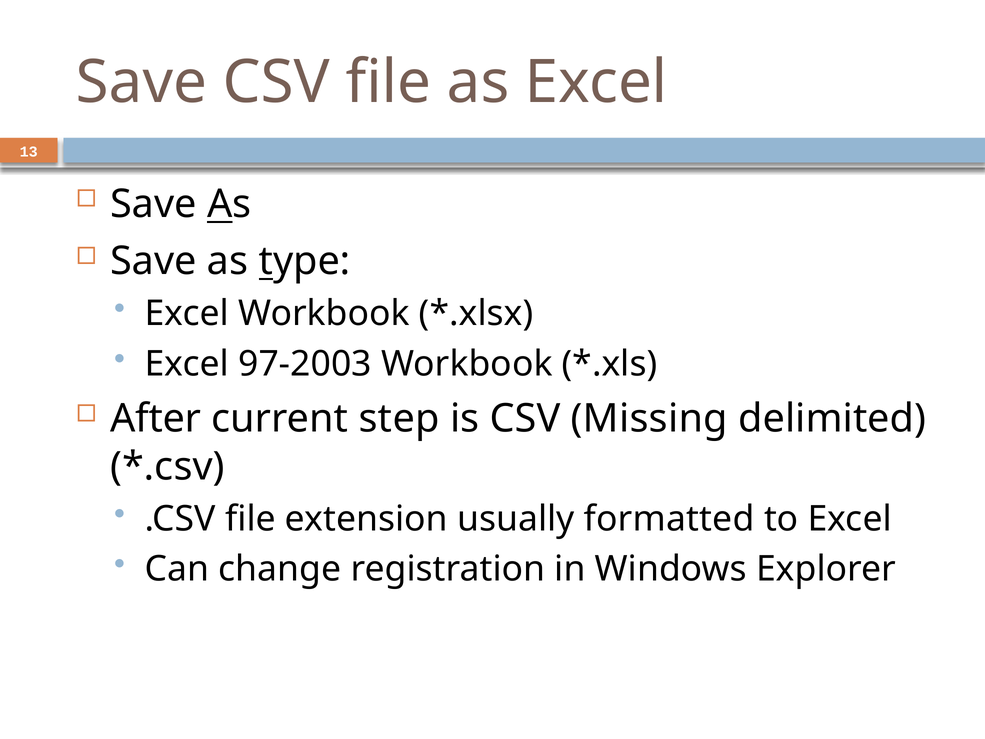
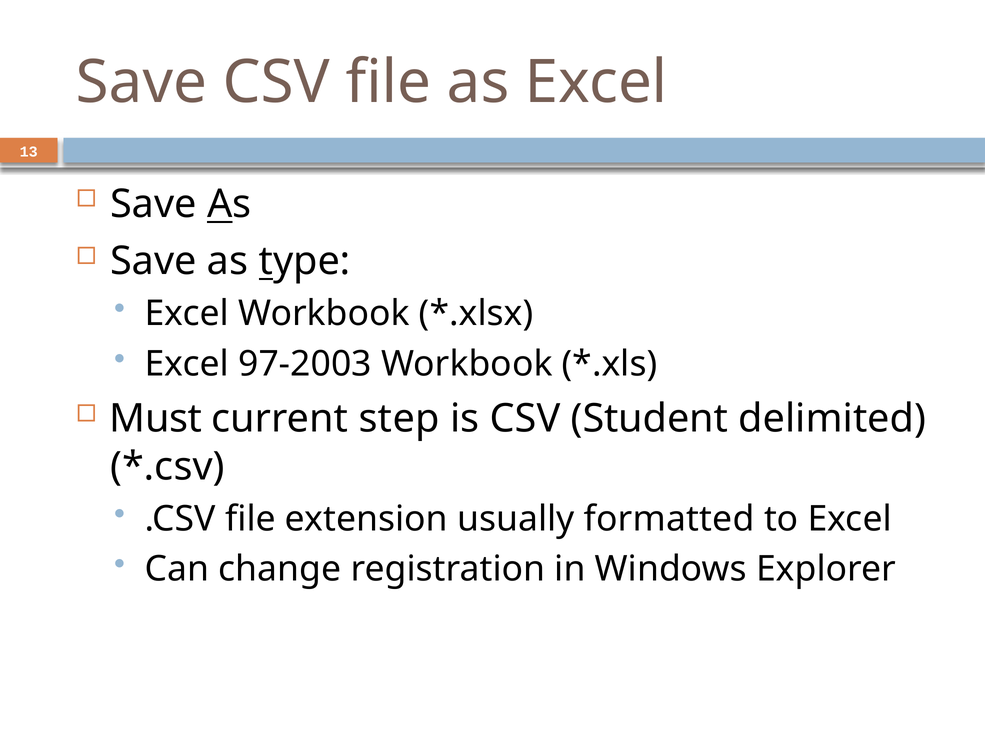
After: After -> Must
Missing: Missing -> Student
